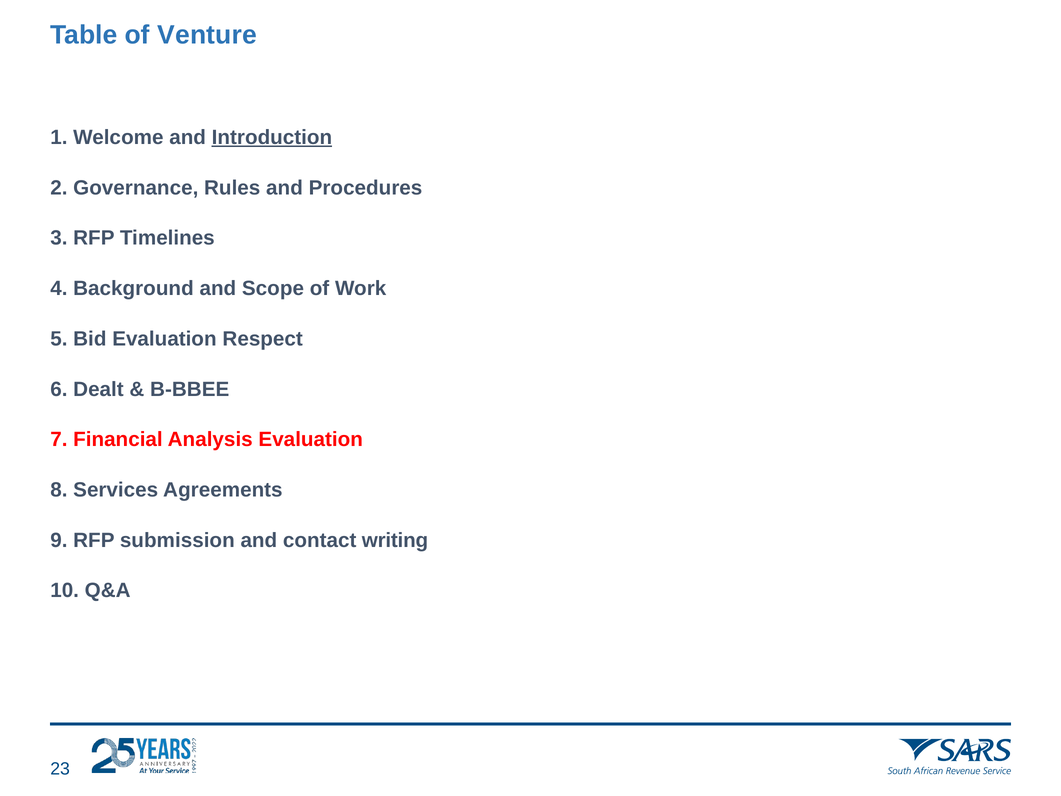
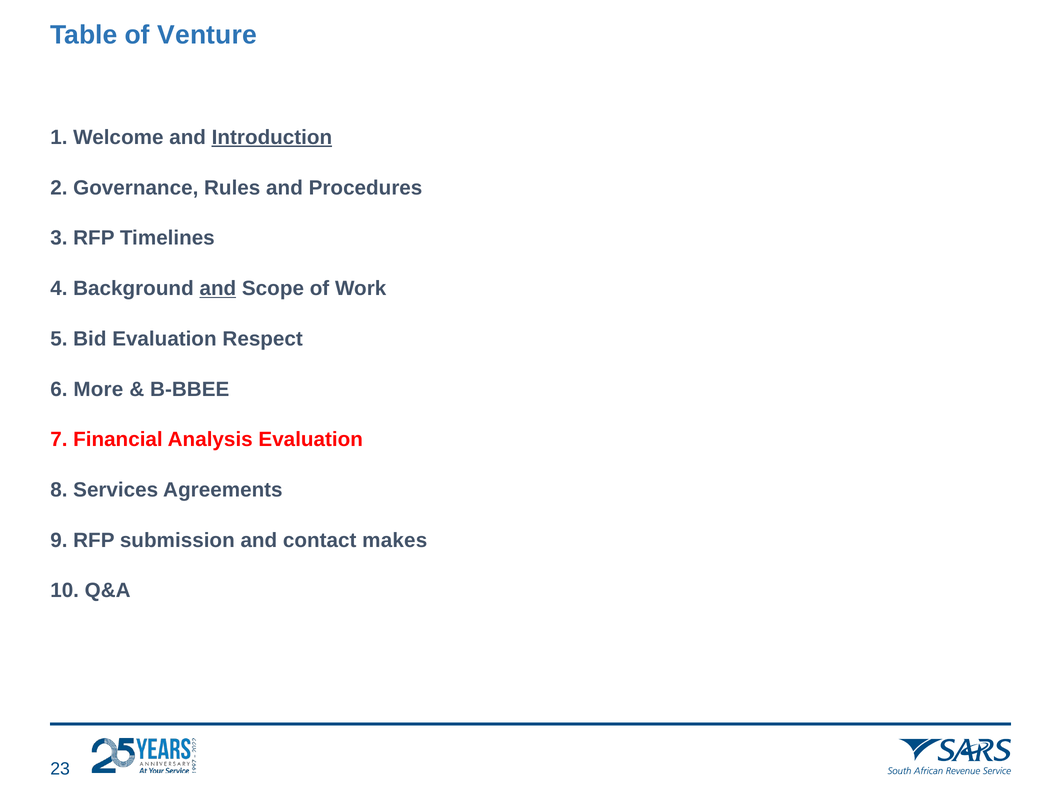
and at (218, 288) underline: none -> present
Dealt: Dealt -> More
writing: writing -> makes
